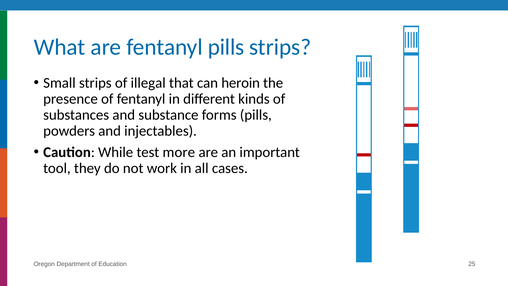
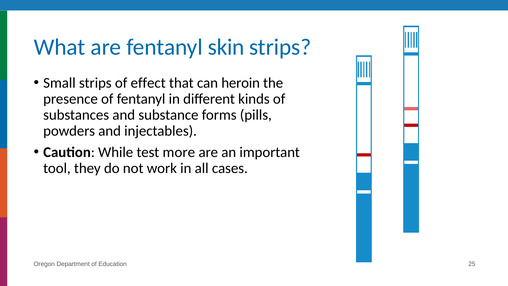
fentanyl pills: pills -> skin
illegal: illegal -> effect
